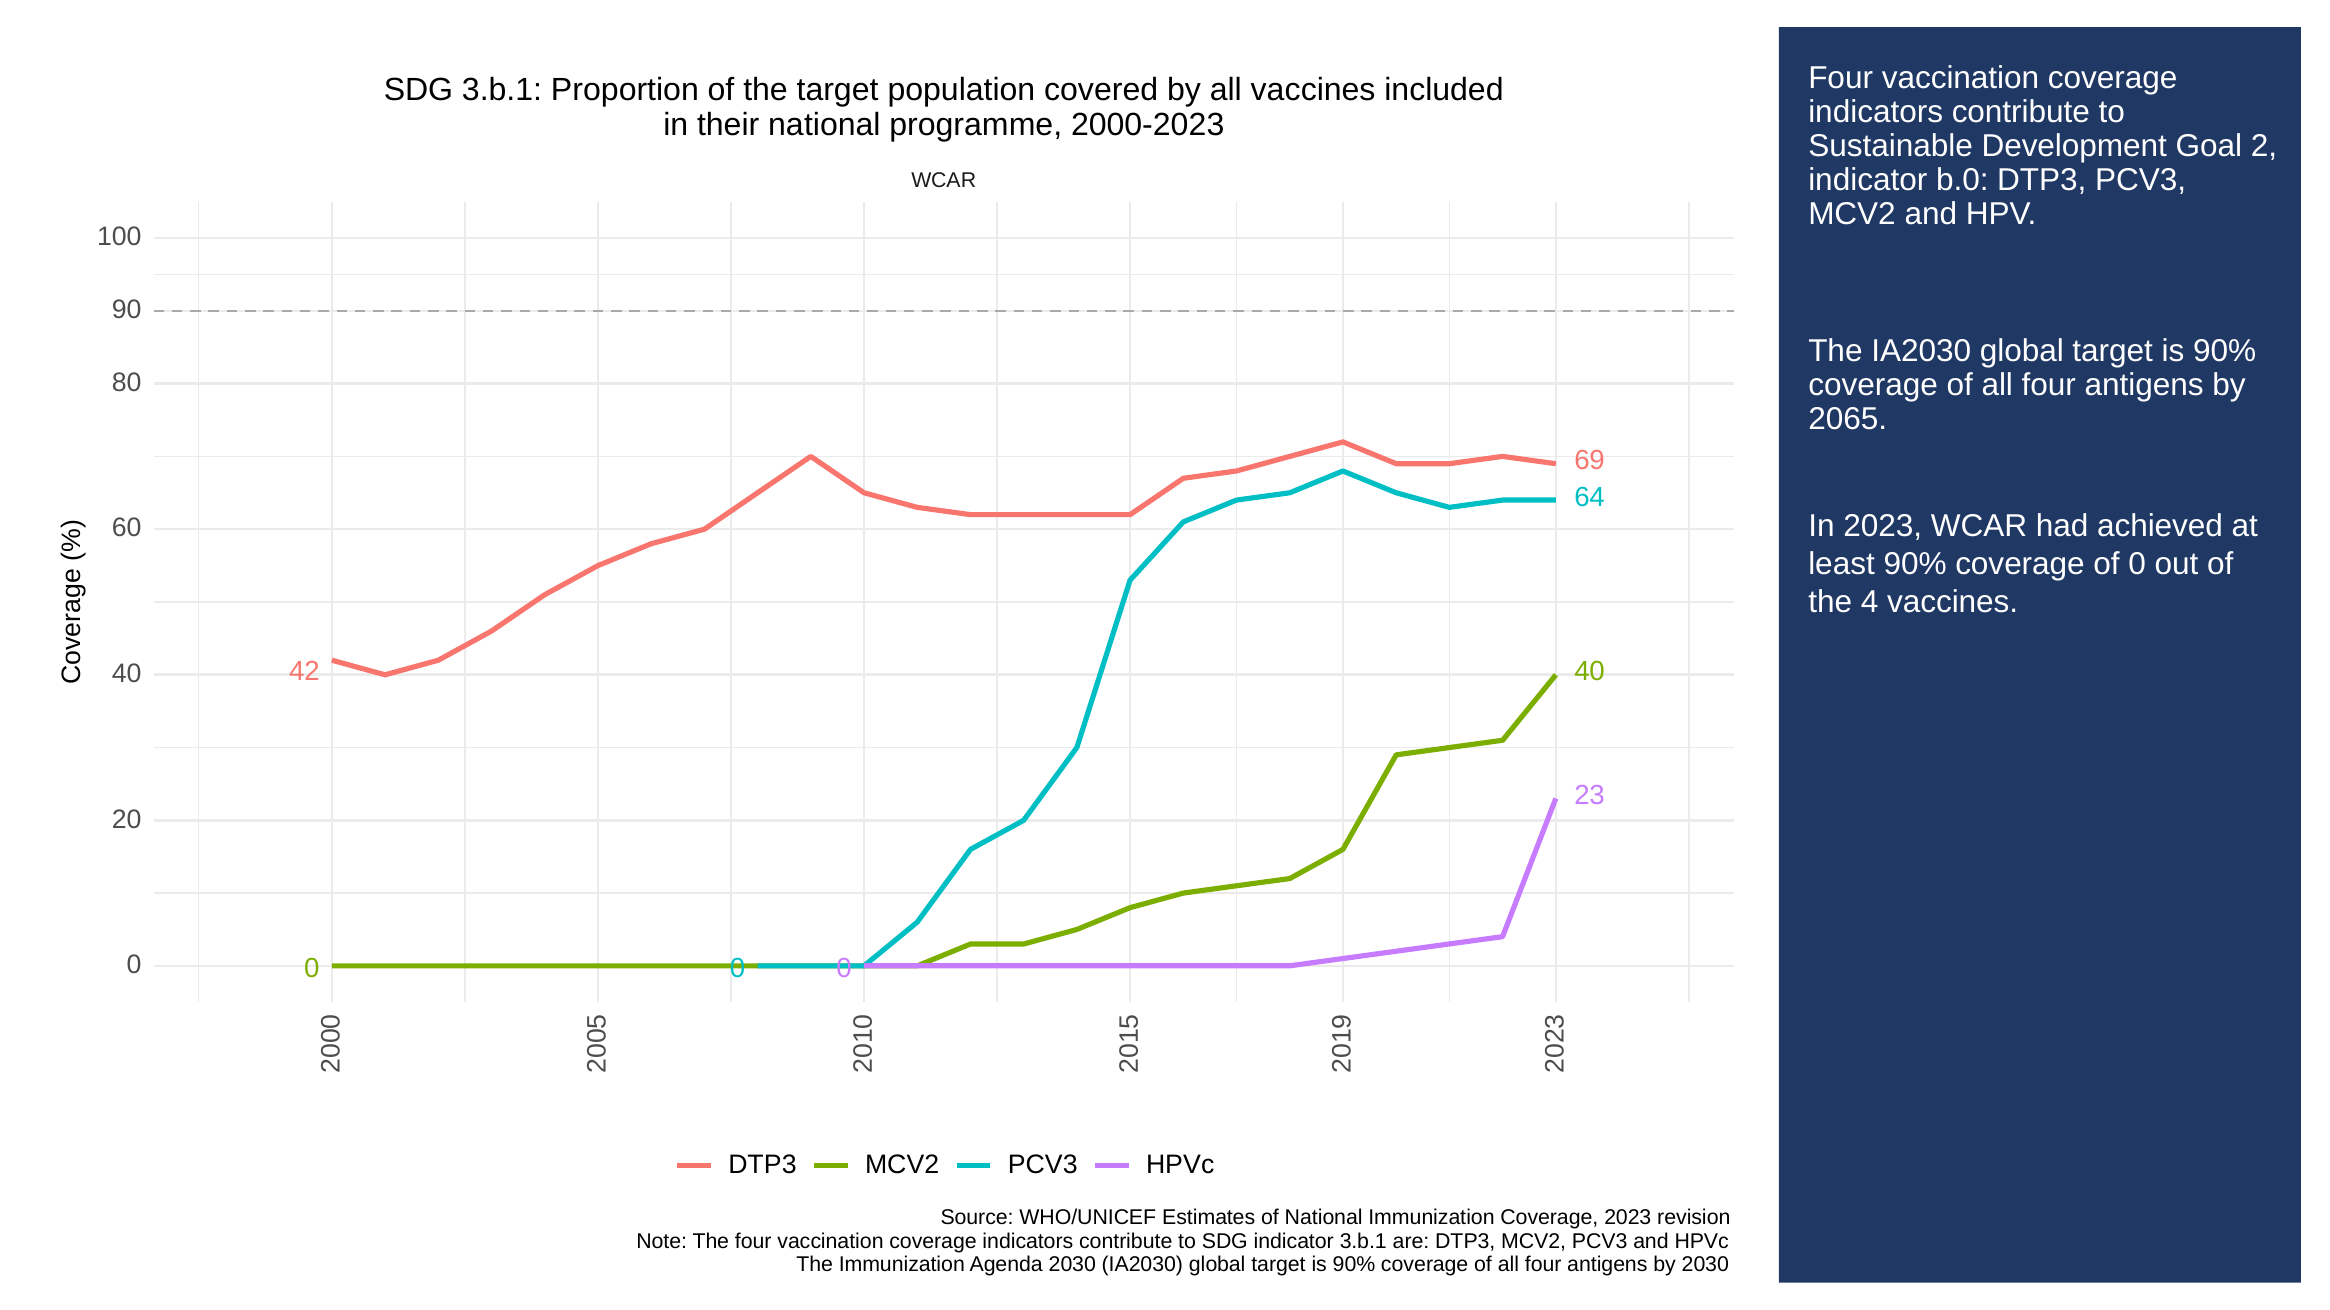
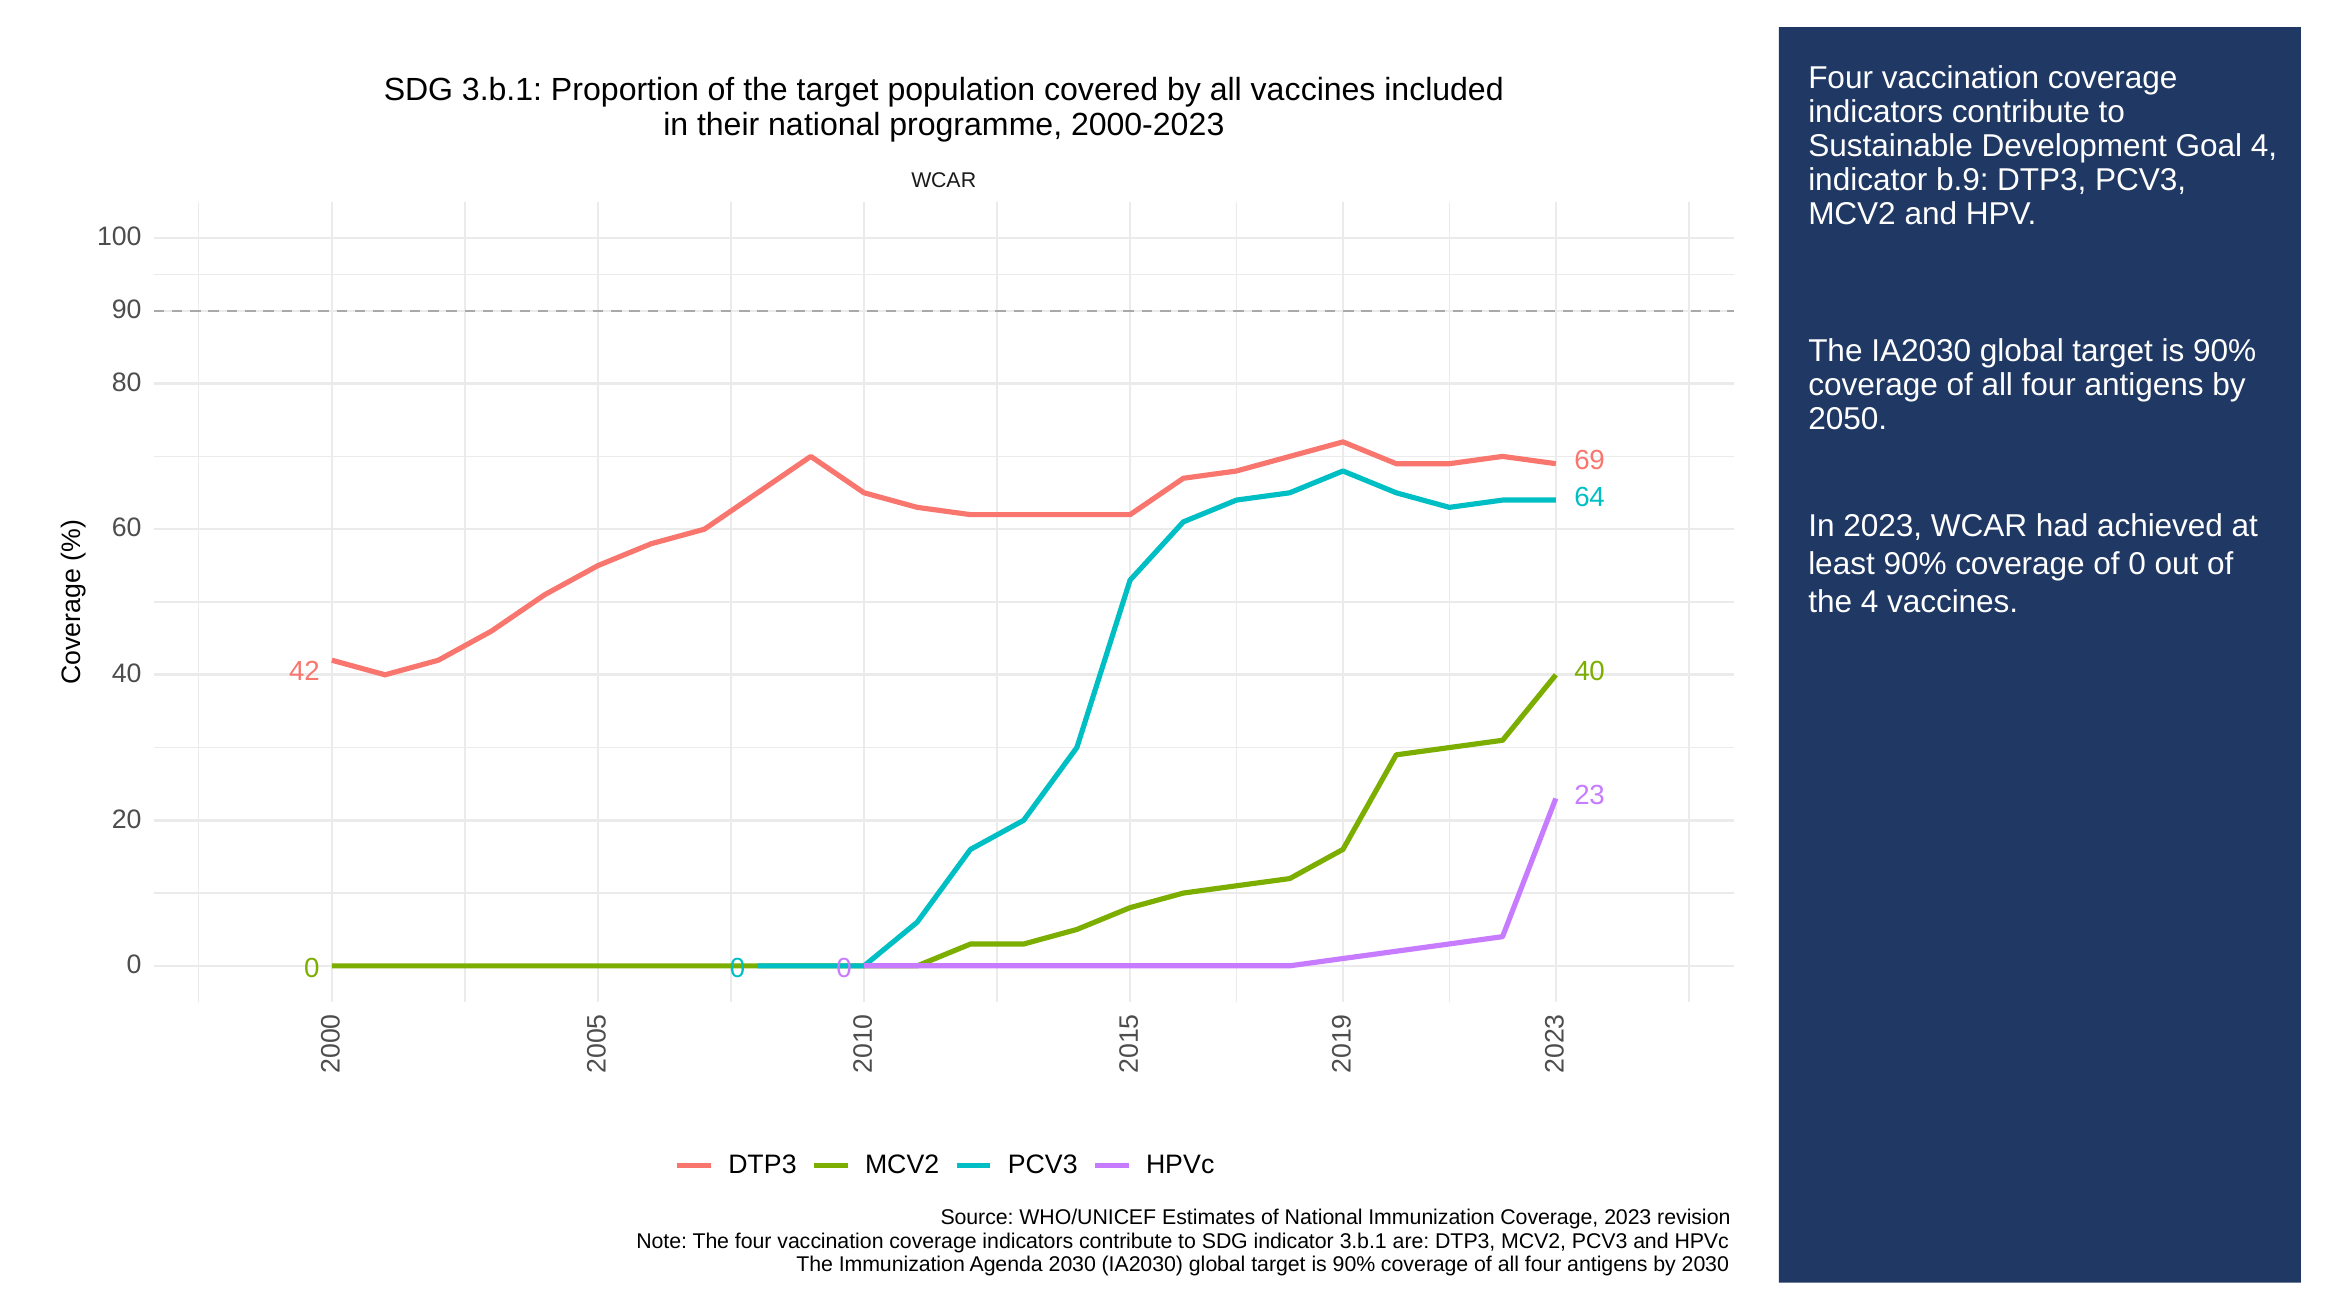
Goal 2: 2 -> 4
b.0: b.0 -> b.9
2065: 2065 -> 2050
